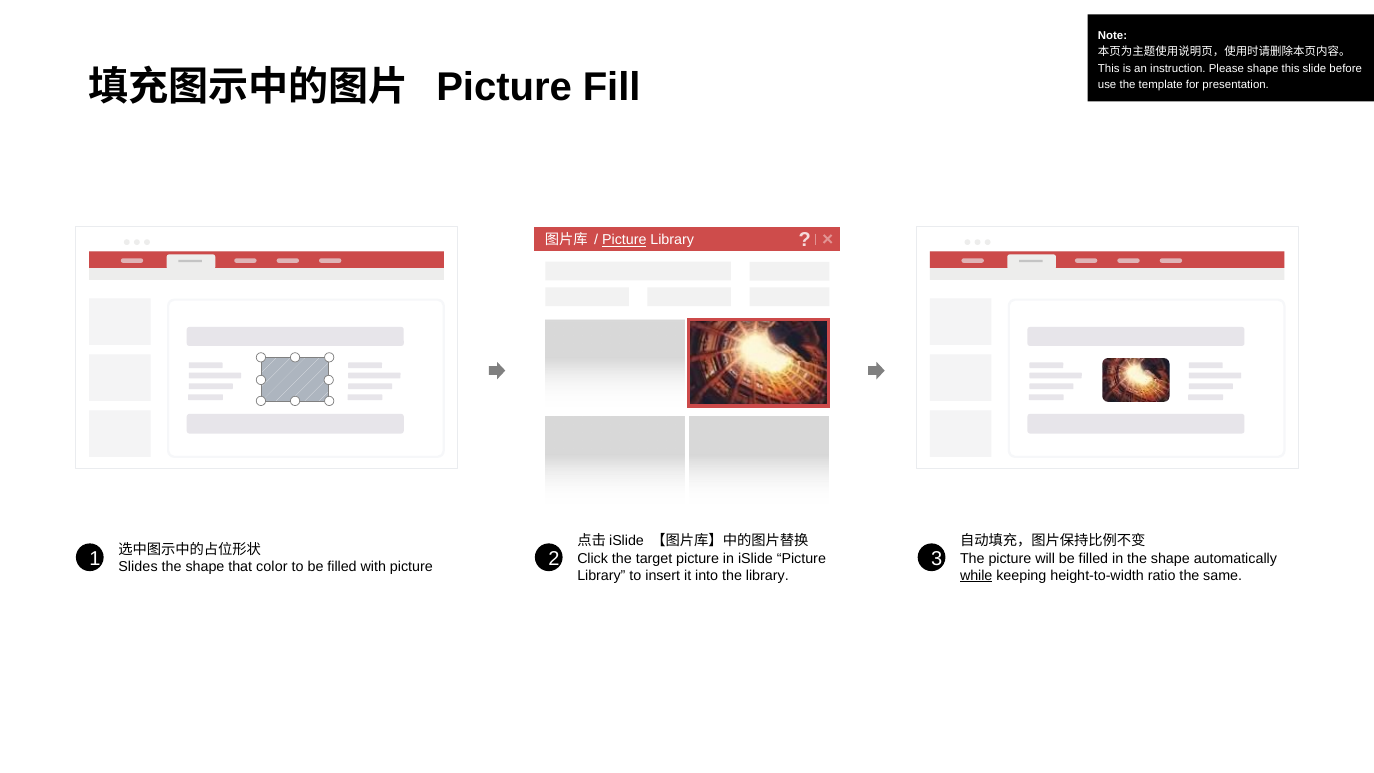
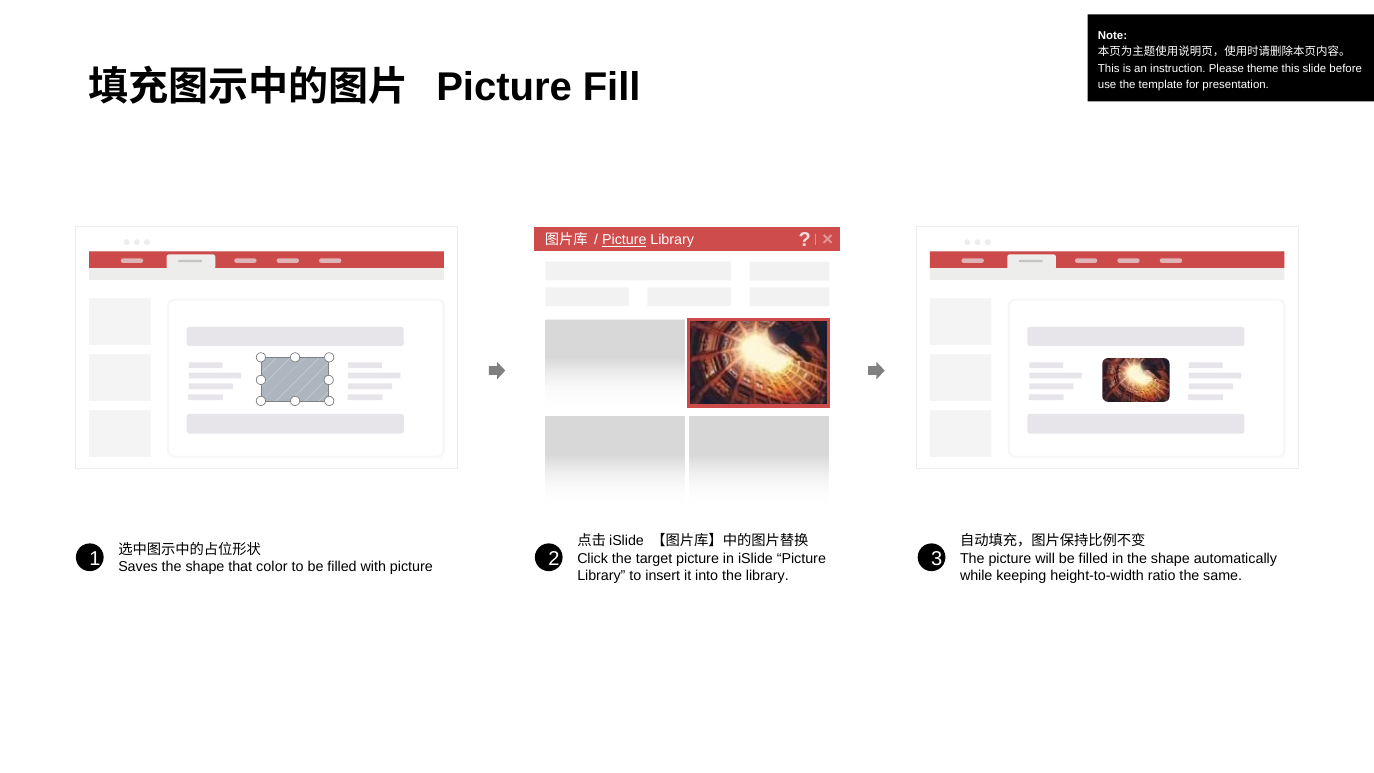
Please shape: shape -> theme
Slides: Slides -> Saves
while underline: present -> none
